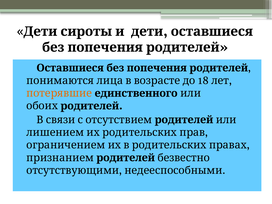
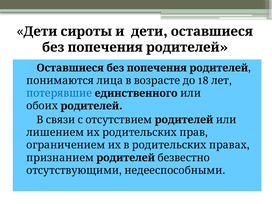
потерявшие colour: orange -> blue
